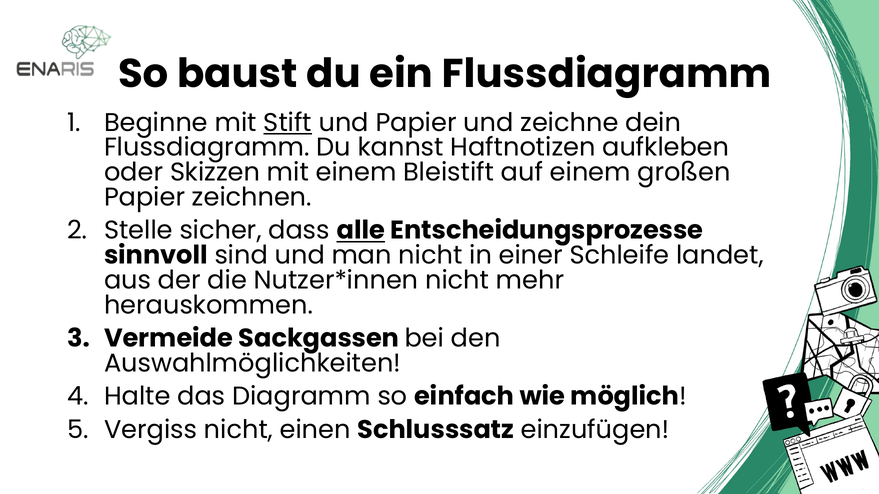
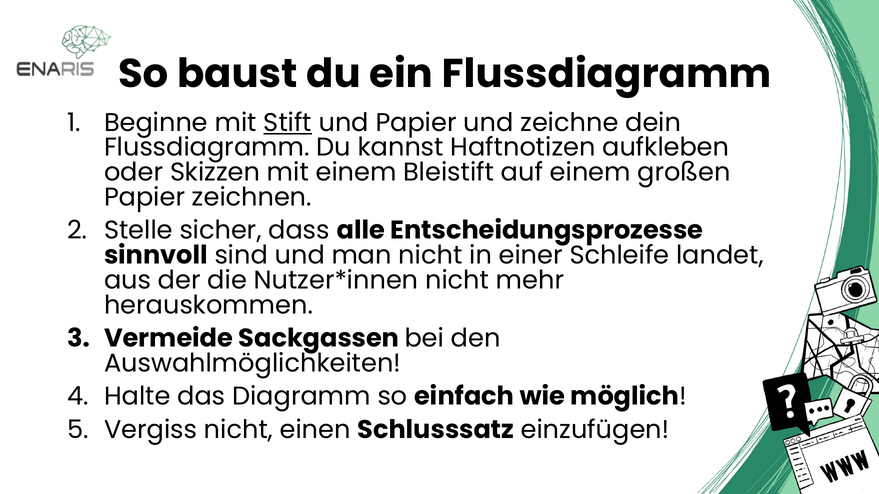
alle underline: present -> none
